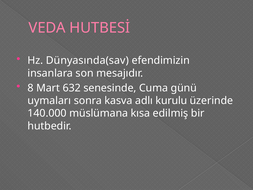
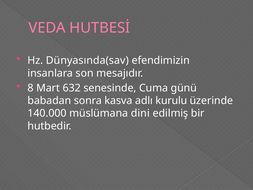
uymaları: uymaları -> babadan
kısa: kısa -> dini
